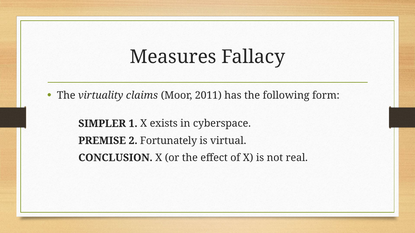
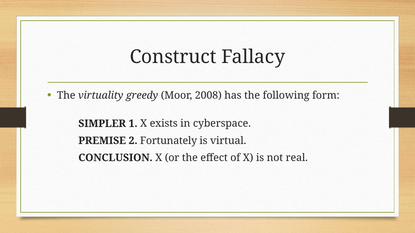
Measures: Measures -> Construct
claims: claims -> greedy
2011: 2011 -> 2008
